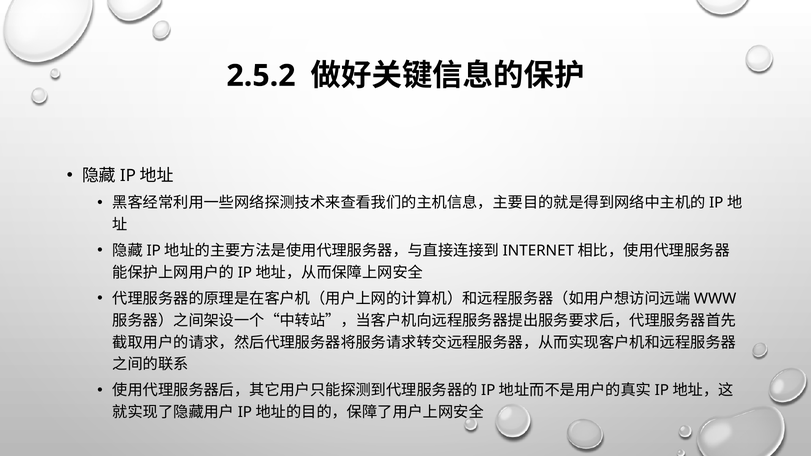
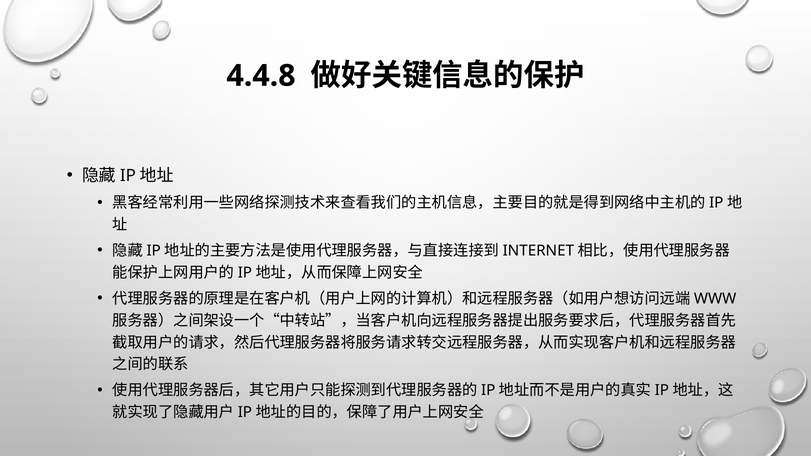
2.5.2: 2.5.2 -> 4.4.8
